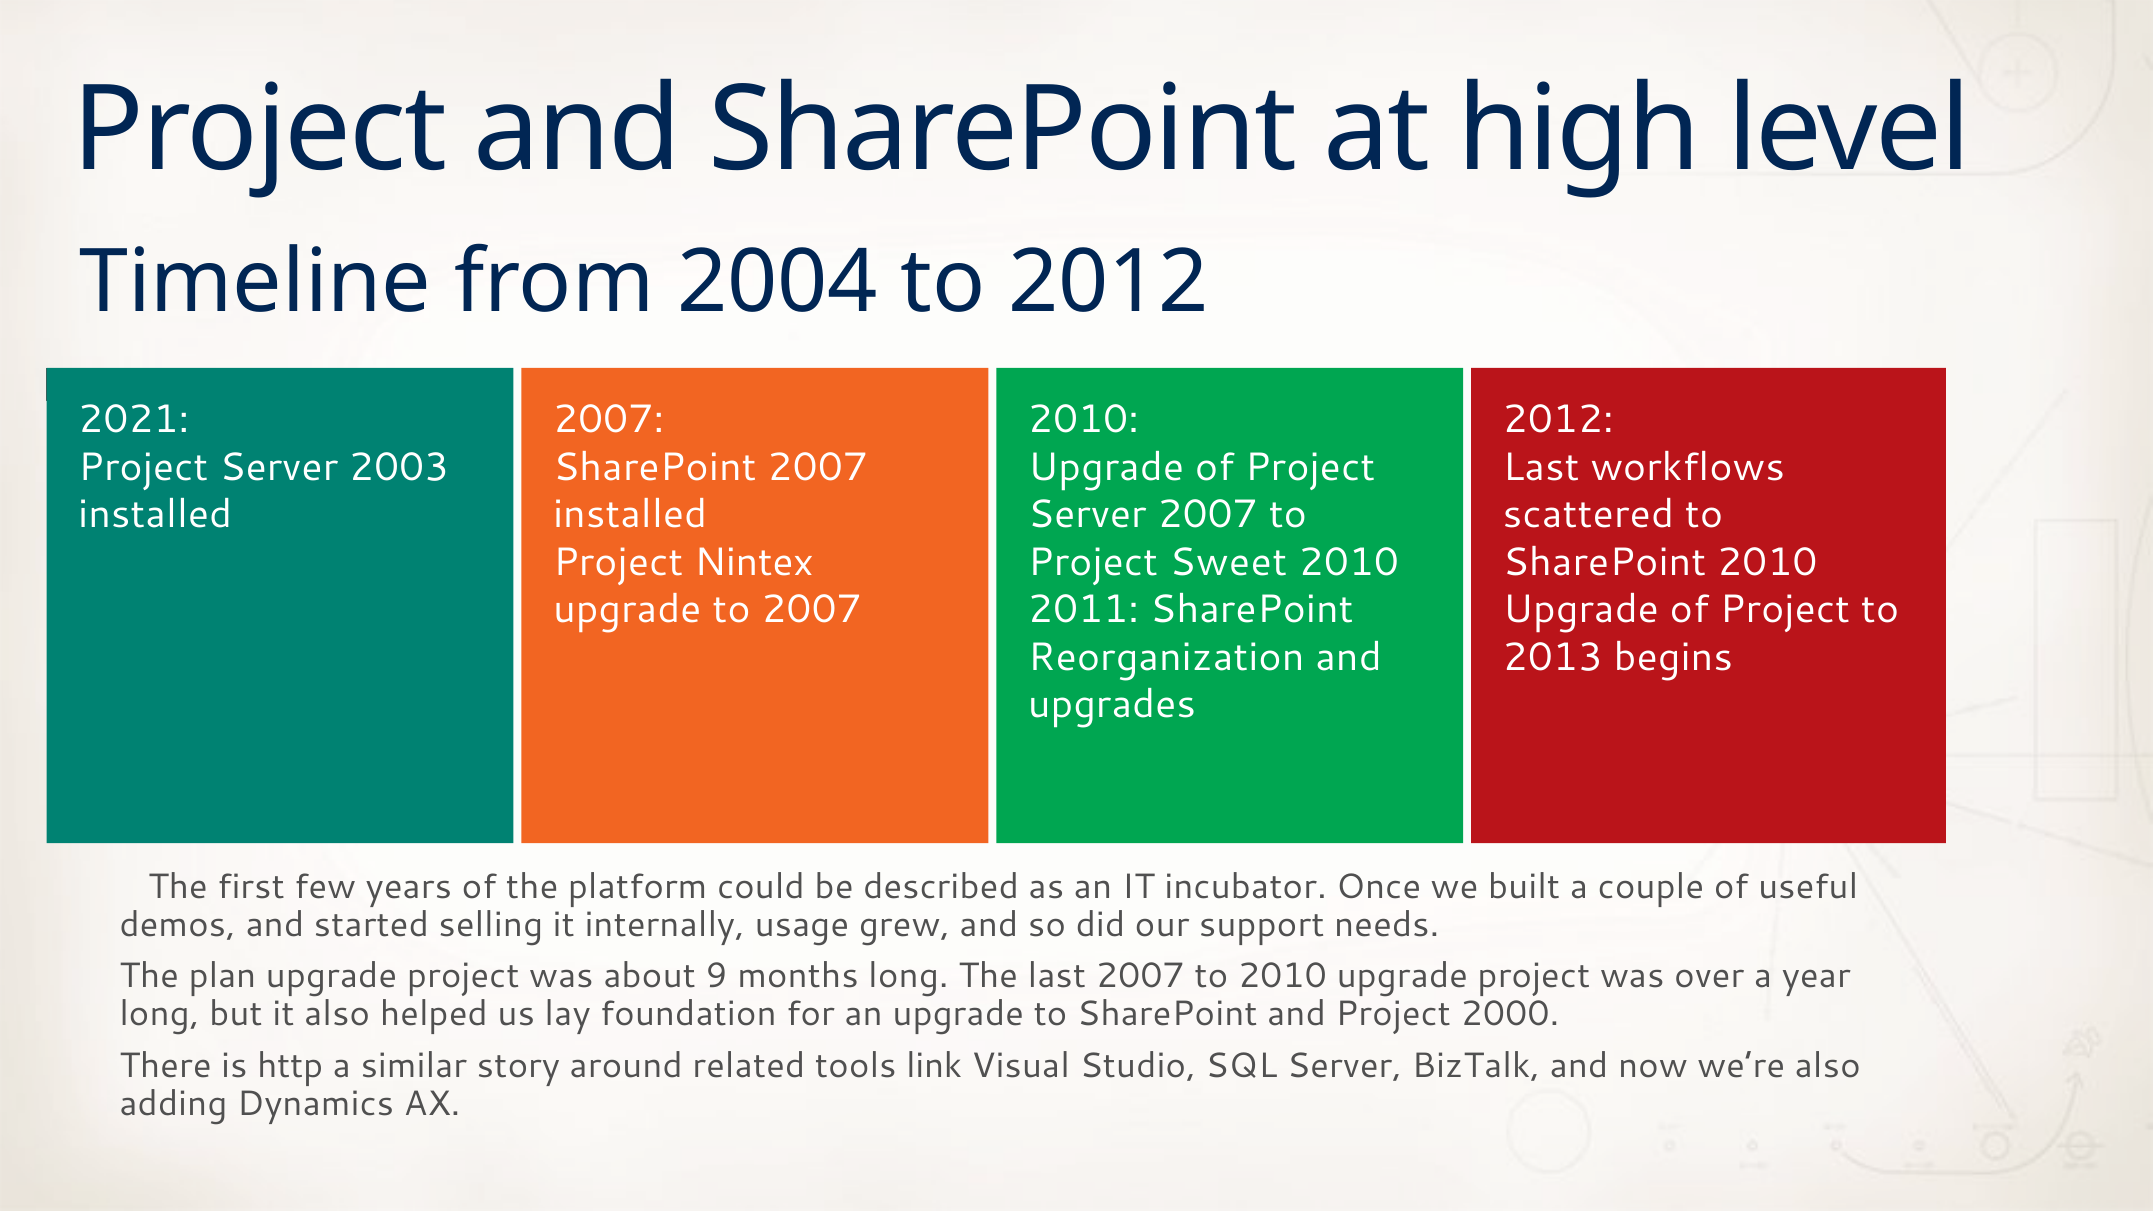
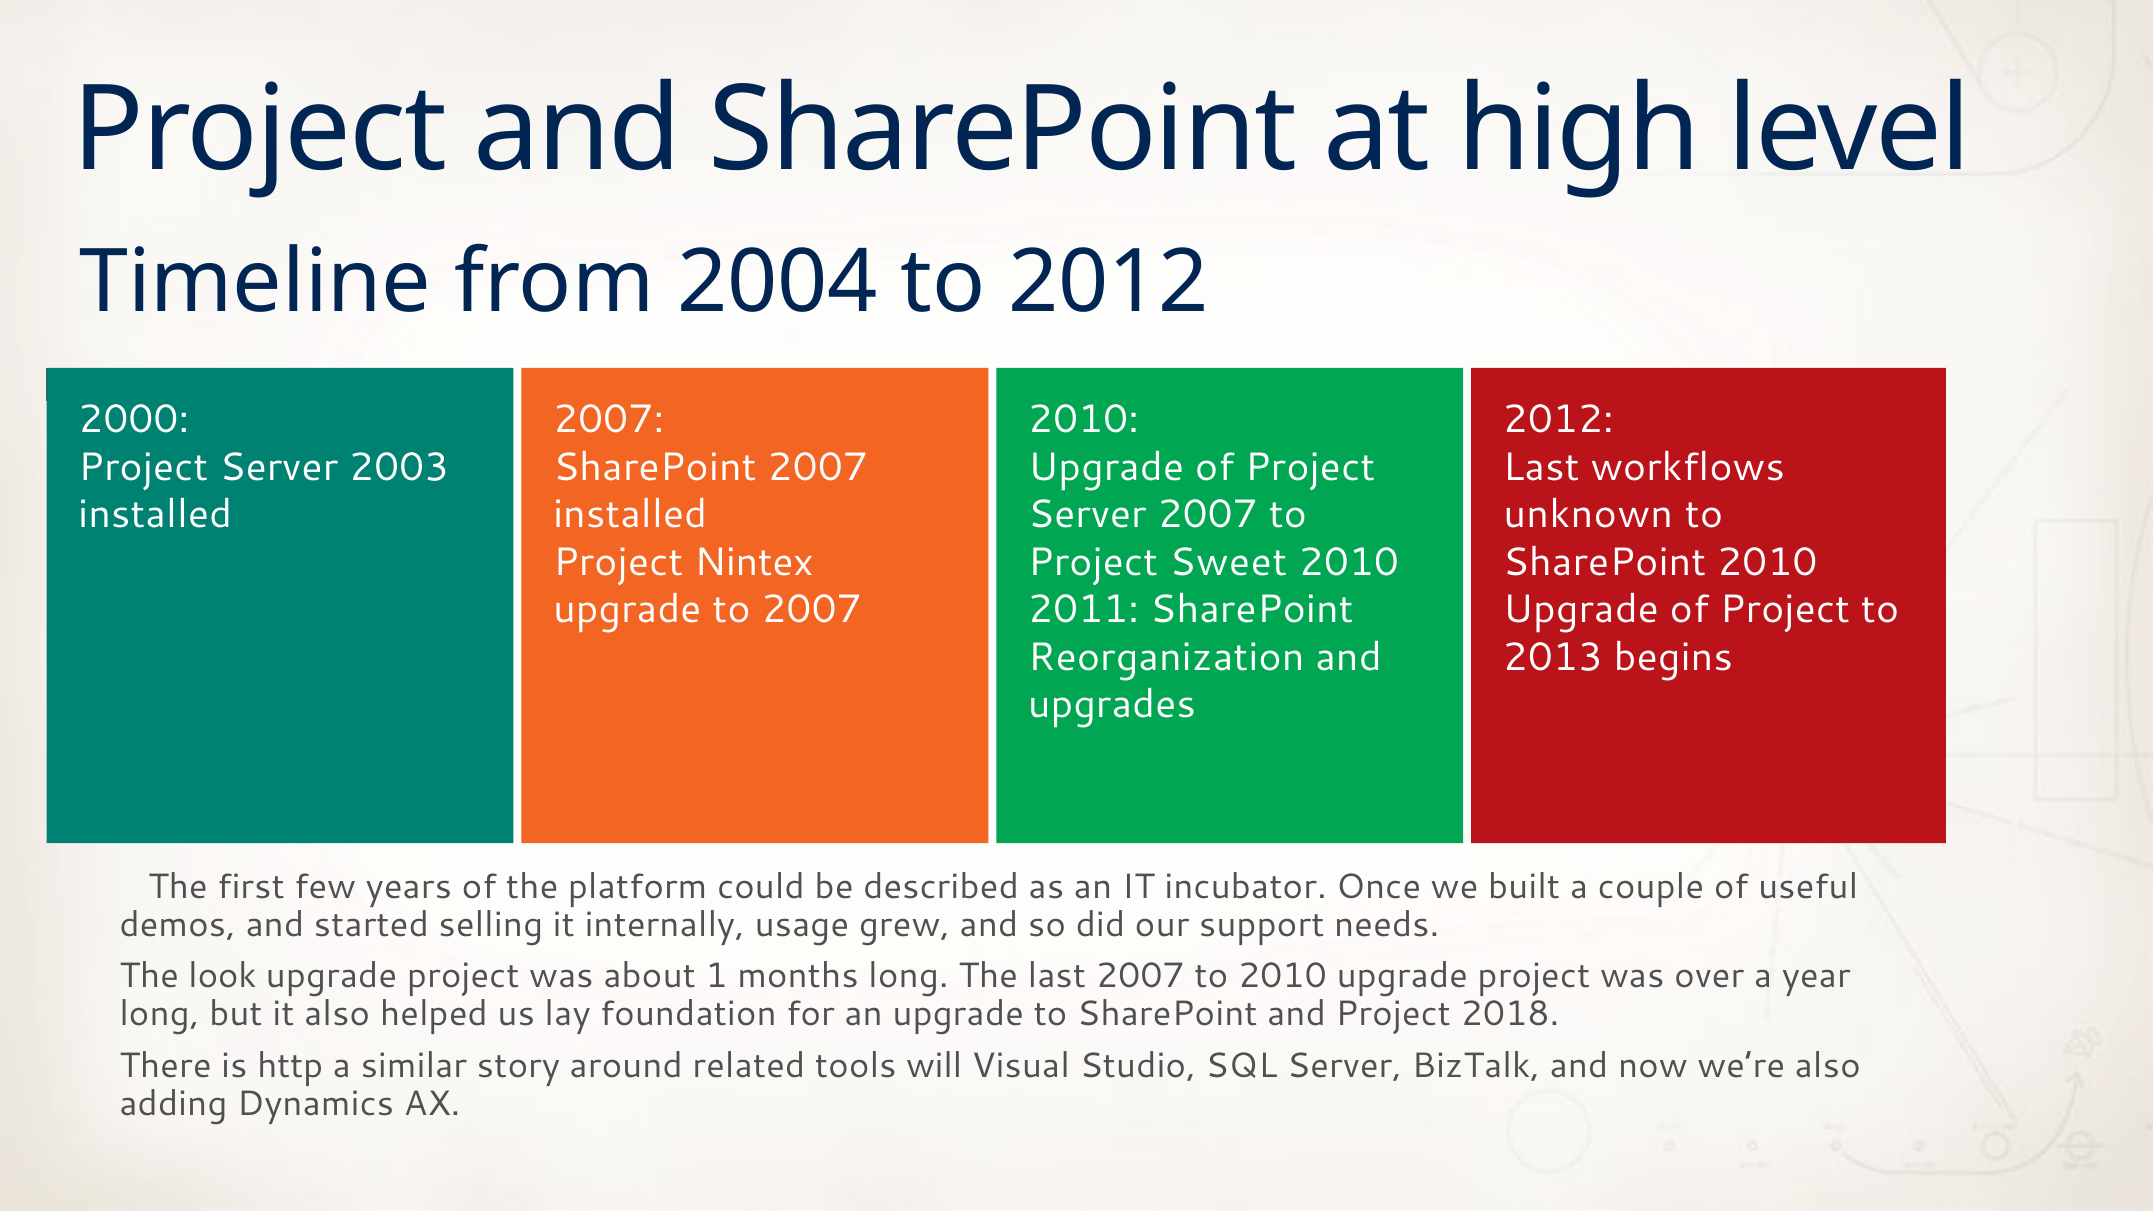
2021: 2021 -> 2000
scattered: scattered -> unknown
plan: plan -> look
9: 9 -> 1
2000: 2000 -> 2018
link: link -> will
